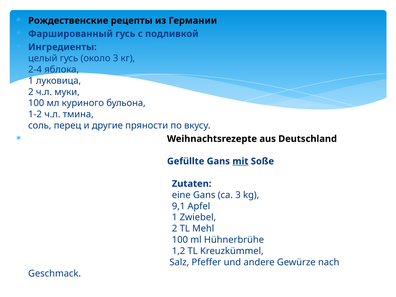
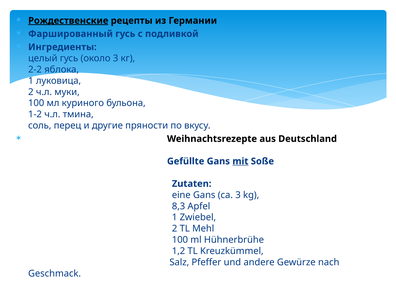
Рождественские underline: none -> present
2-4: 2-4 -> 2-2
9,1: 9,1 -> 8,3
